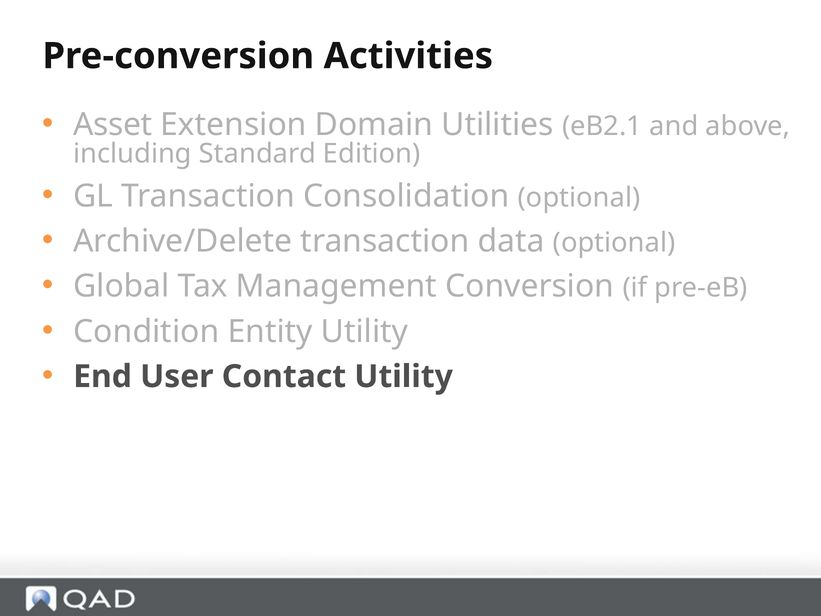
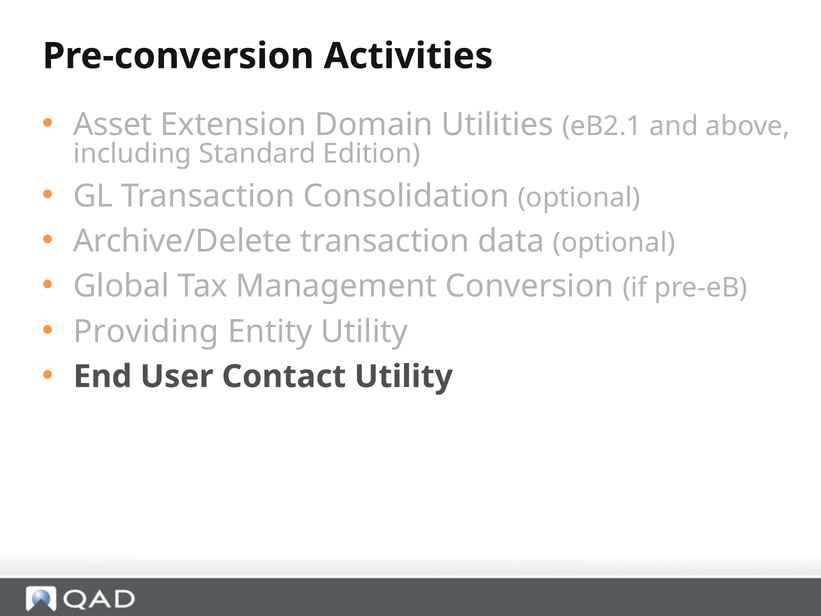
Condition: Condition -> Providing
